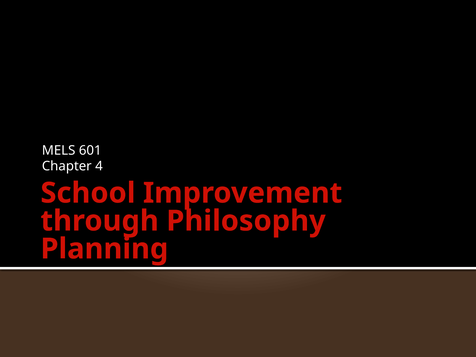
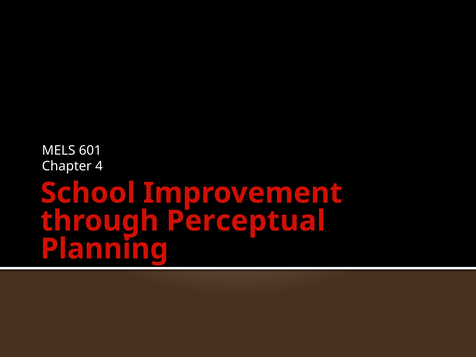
Philosophy: Philosophy -> Perceptual
